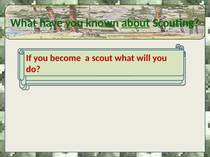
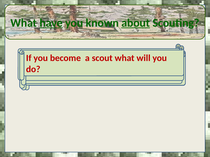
have underline: none -> present
